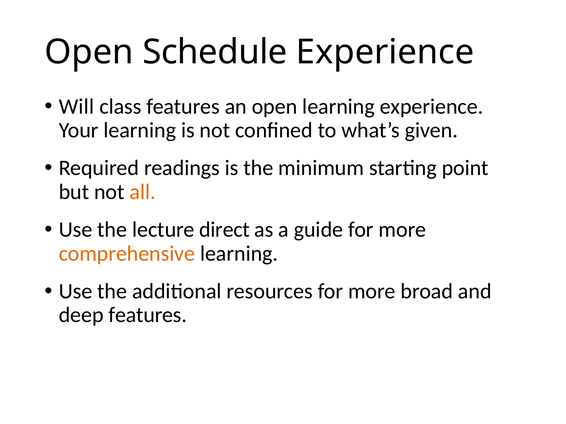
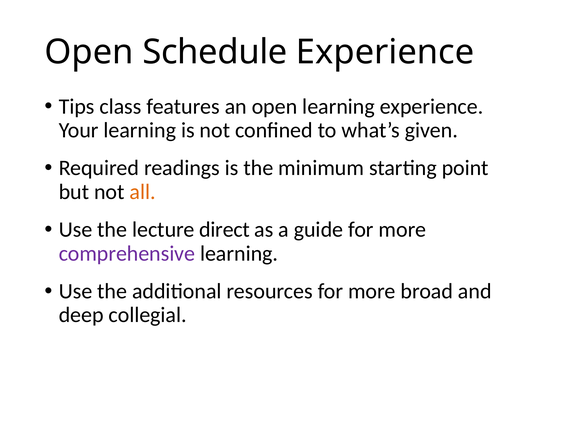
Will: Will -> Tips
comprehensive colour: orange -> purple
deep features: features -> collegial
